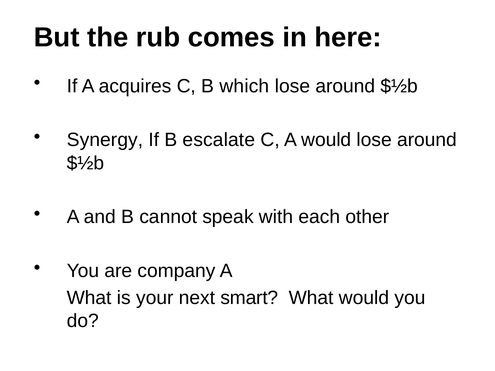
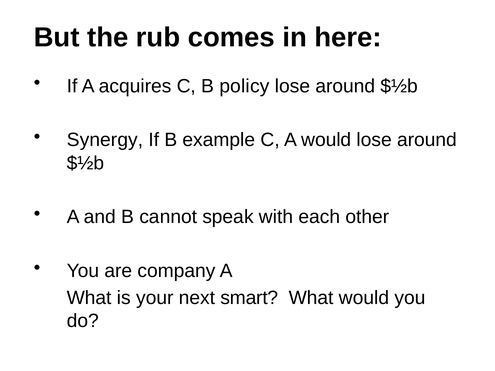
which: which -> policy
escalate: escalate -> example
